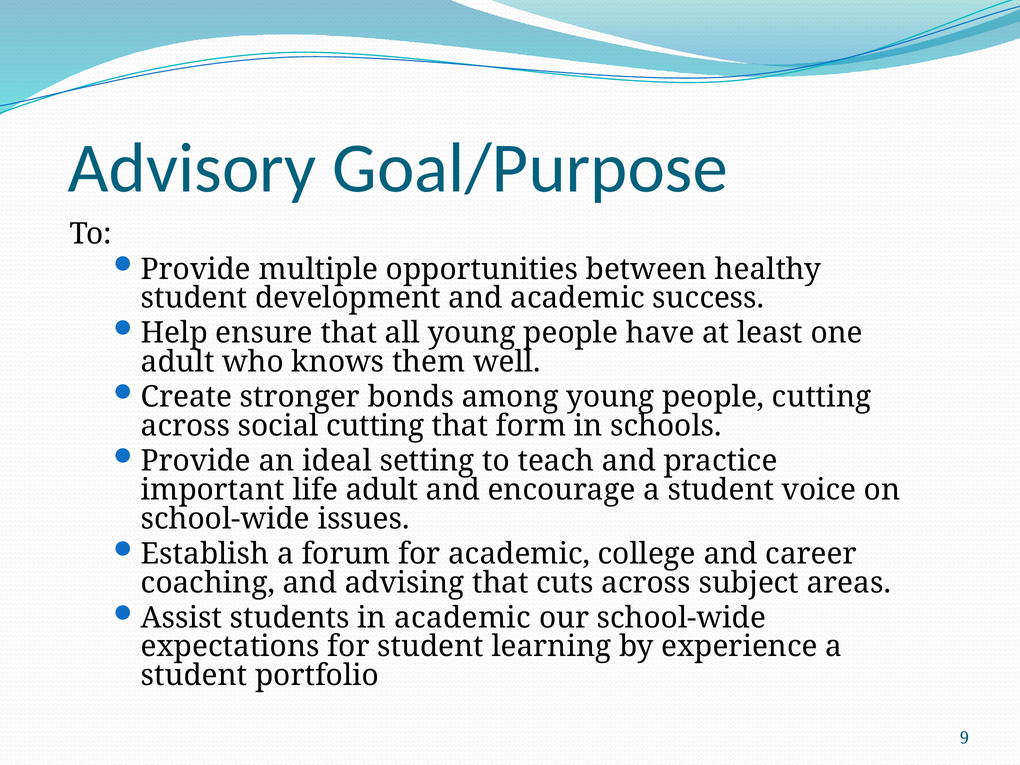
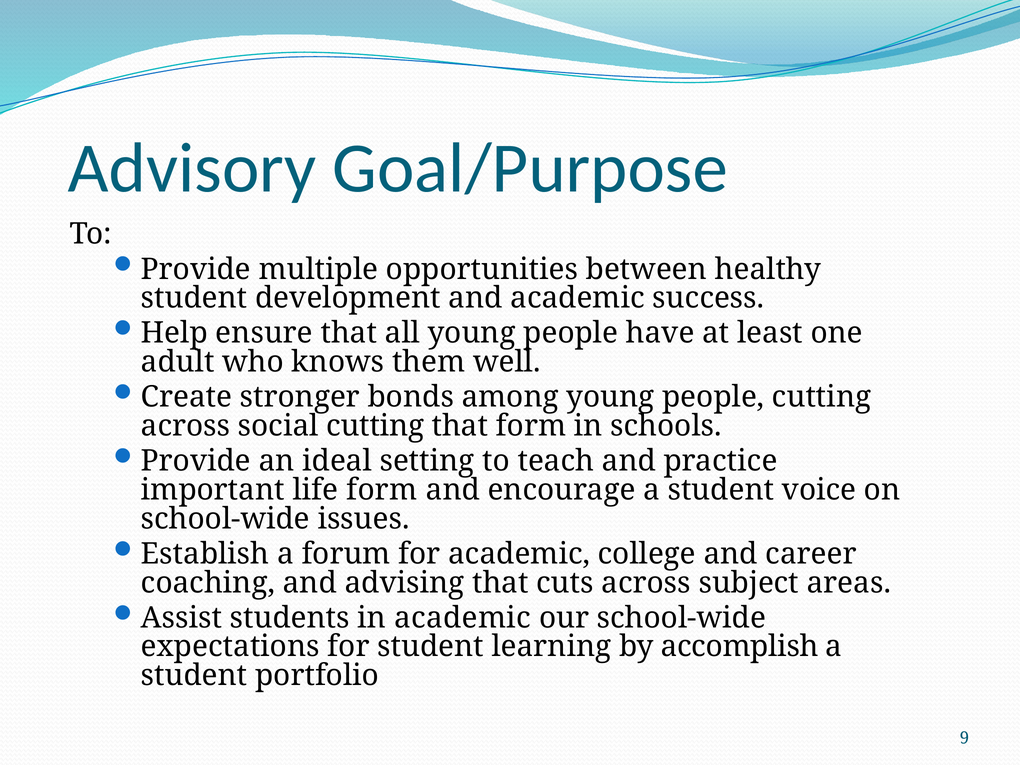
life adult: adult -> form
experience: experience -> accomplish
